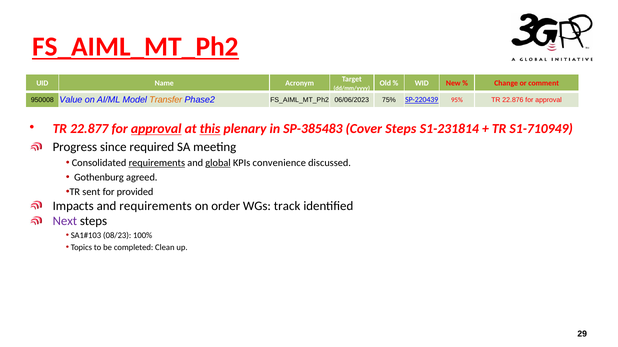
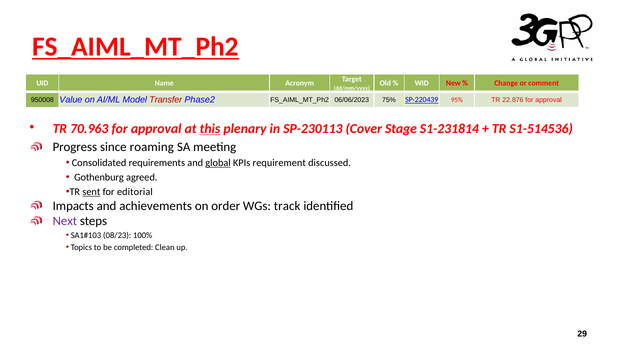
Transfer colour: orange -> red
22.877: 22.877 -> 70.963
approval at (156, 129) underline: present -> none
SP-385483: SP-385483 -> SP-230113
Cover Steps: Steps -> Stage
S1-710949: S1-710949 -> S1-514536
required: required -> roaming
requirements at (157, 163) underline: present -> none
convenience: convenience -> requirement
sent underline: none -> present
provided: provided -> editorial
and requirements: requirements -> achievements
